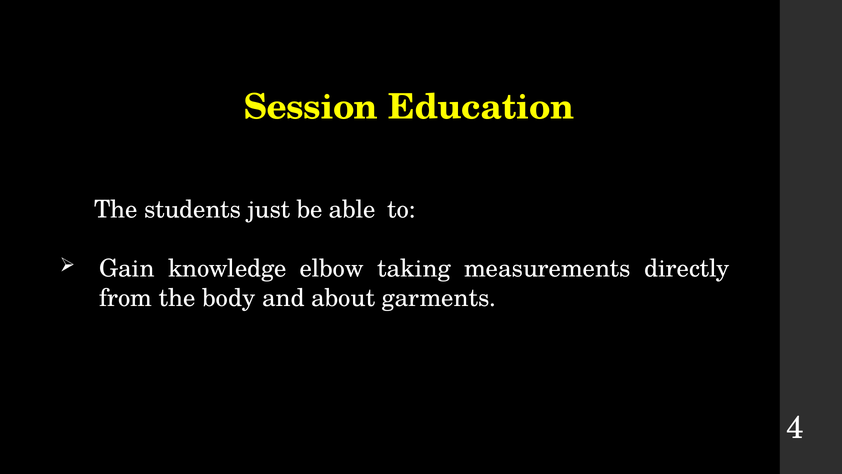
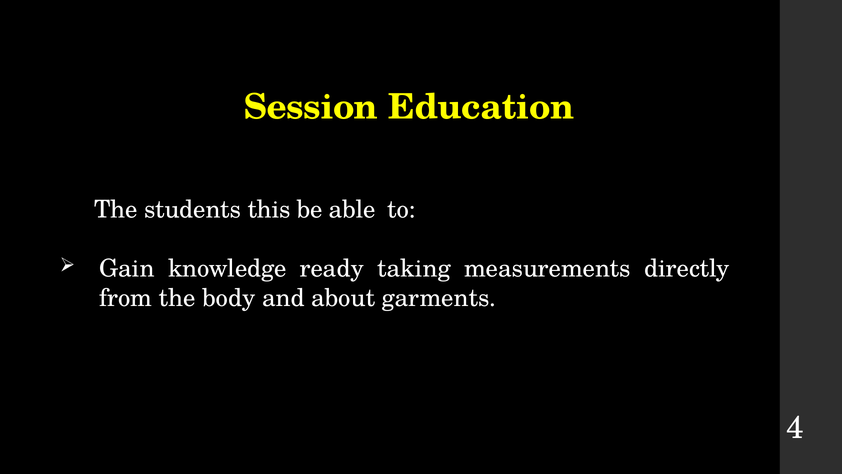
just: just -> this
elbow: elbow -> ready
